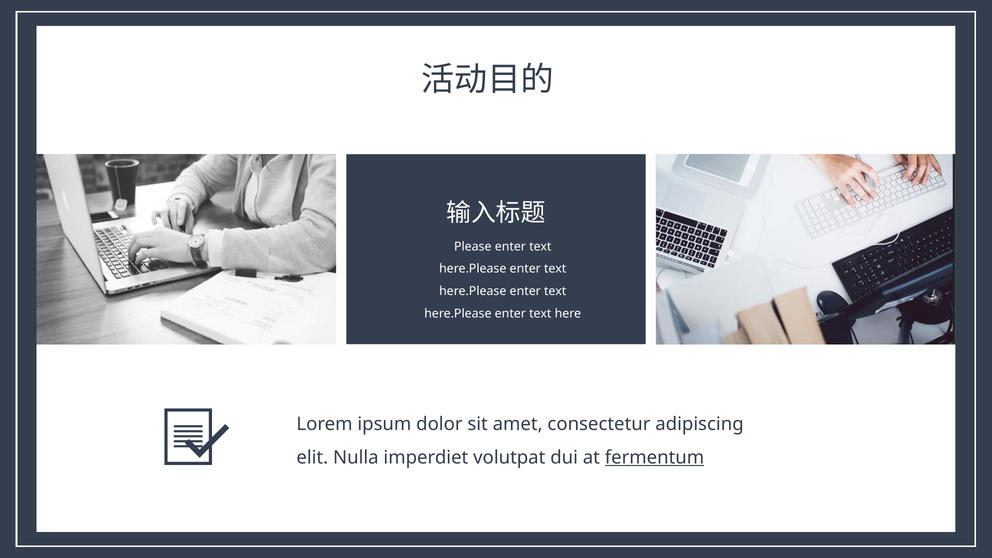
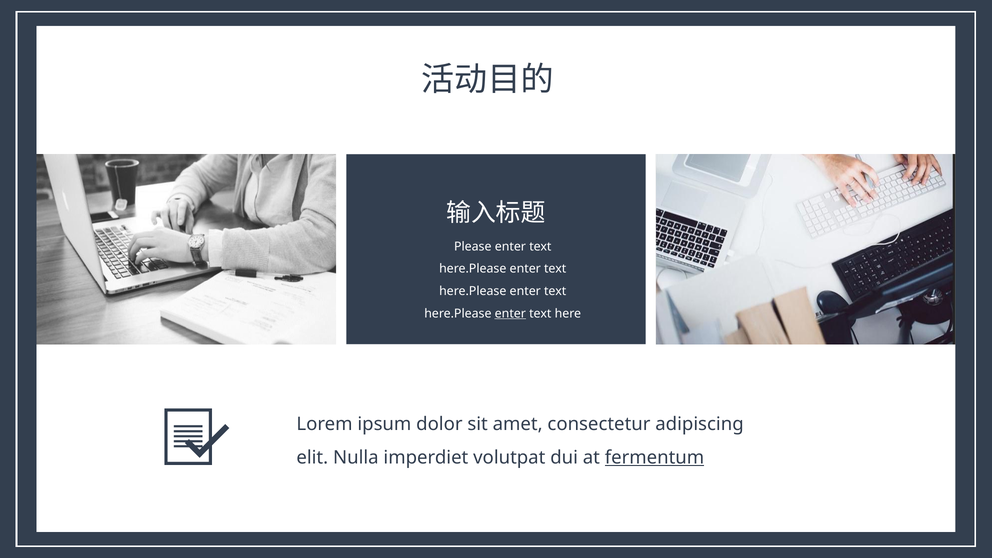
enter at (510, 313) underline: none -> present
